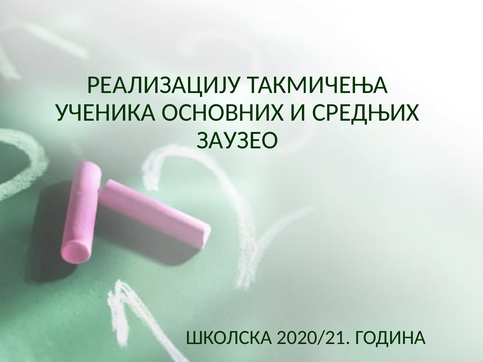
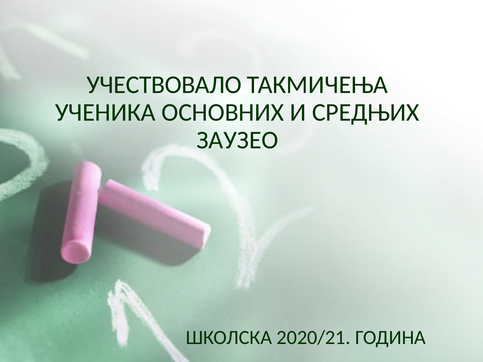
РЕАЛИЗАЦИЈУ: РЕАЛИЗАЦИЈУ -> УЧЕСТВОВАЛО
